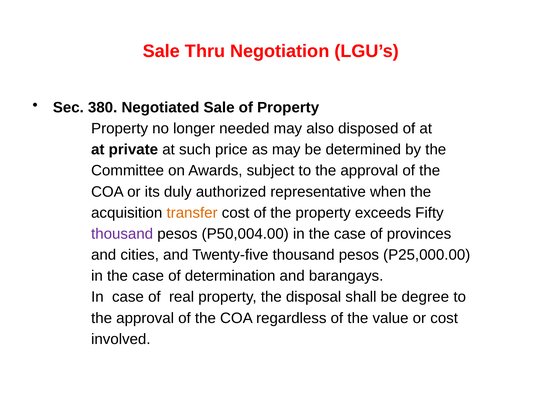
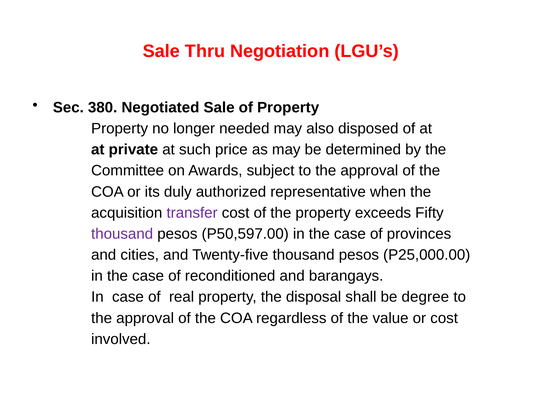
transfer colour: orange -> purple
P50,004.00: P50,004.00 -> P50,597.00
determination: determination -> reconditioned
